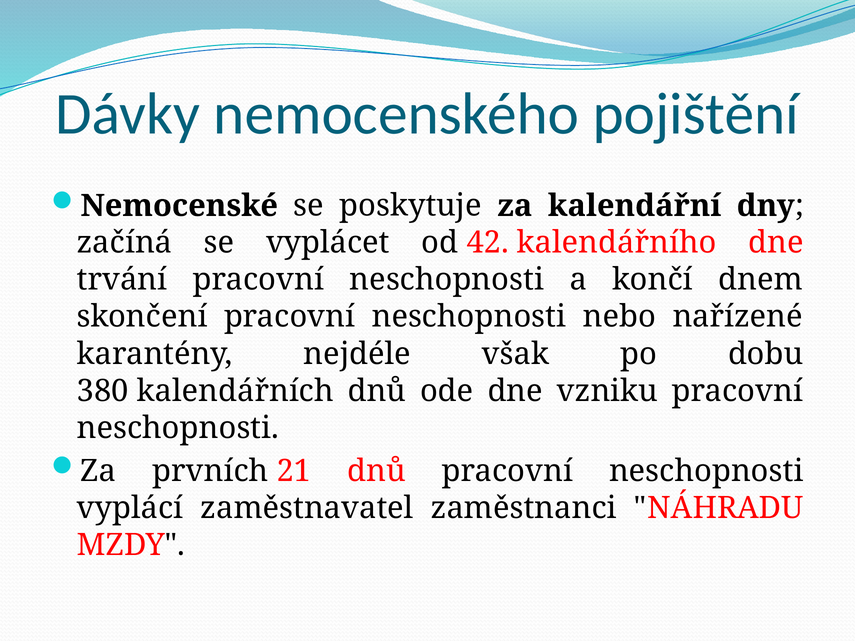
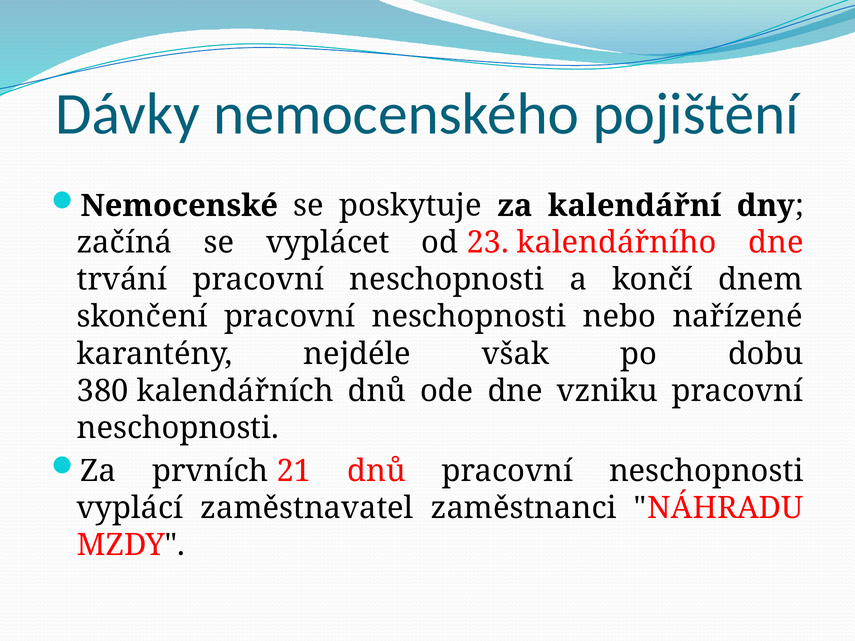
42: 42 -> 23
